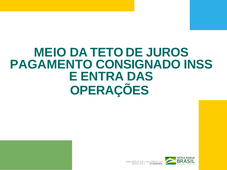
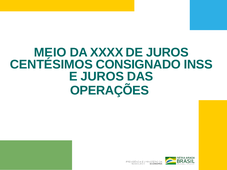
TETO: TETO -> XXXX
PAGAMENTO: PAGAMENTO -> CENTÉSIMOS
E ENTRA: ENTRA -> JUROS
